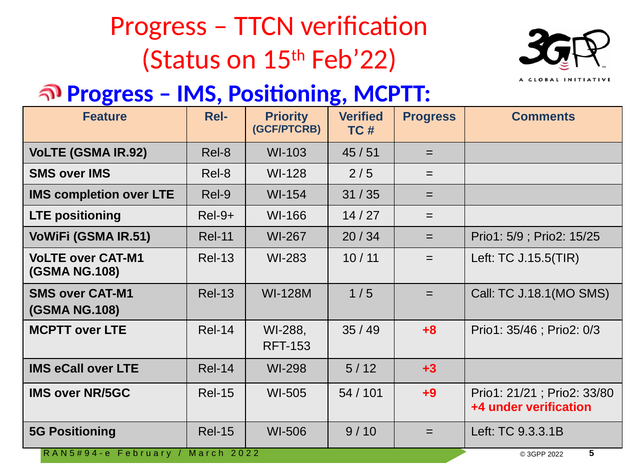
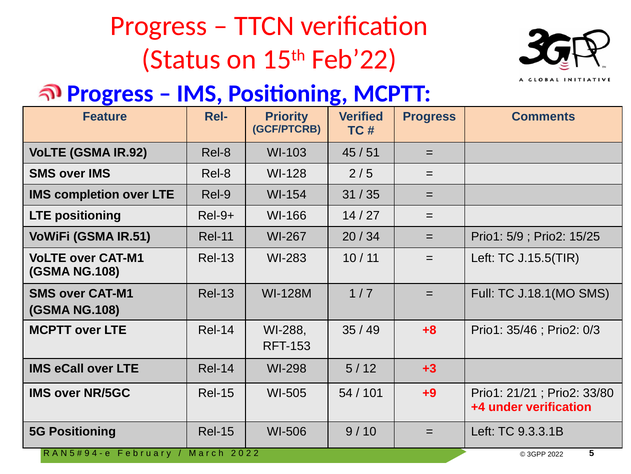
5 at (370, 293): 5 -> 7
Call: Call -> Full
